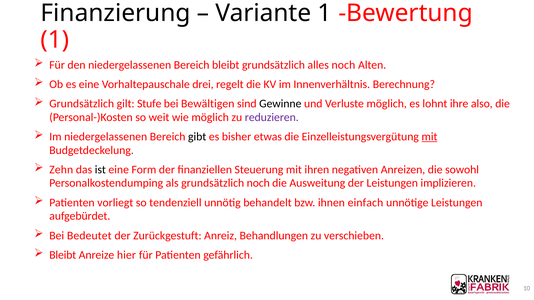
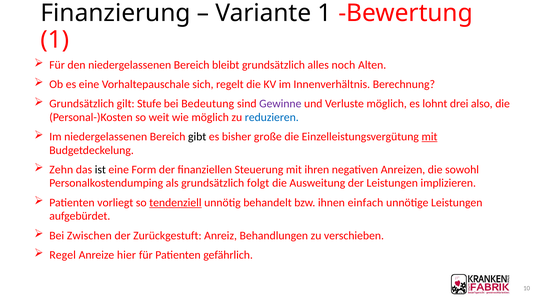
drei: drei -> sich
Bewältigen: Bewältigen -> Bedeutung
Gewinne colour: black -> purple
ihre: ihre -> drei
reduzieren colour: purple -> blue
etwas: etwas -> große
grundsätzlich noch: noch -> folgt
tendenziell underline: none -> present
Bedeutet: Bedeutet -> Zwischen
Bleibt at (63, 255): Bleibt -> Regel
